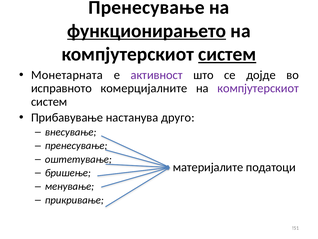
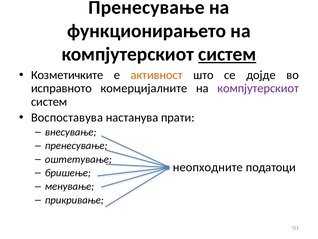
функционирањето underline: present -> none
Монетарната: Монетарната -> Козметичките
активност colour: purple -> orange
Прибавување: Прибавување -> Воспоставува
друго: друго -> прати
материјалите: материјалите -> неопходните
